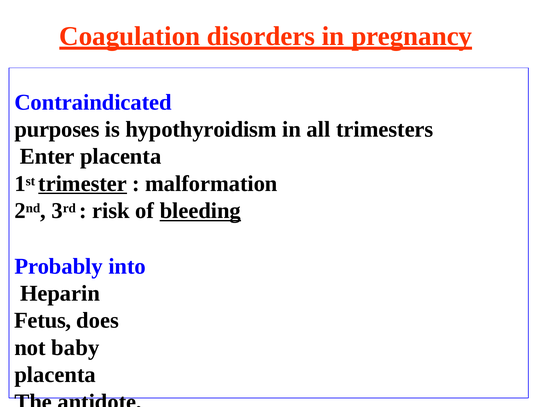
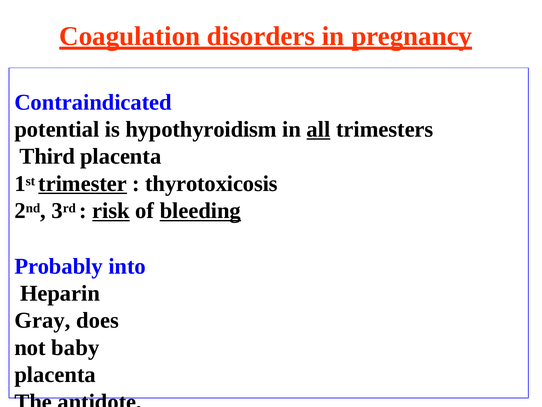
purposes: purposes -> potential
all underline: none -> present
Enter: Enter -> Third
malformation: malformation -> thyrotoxicosis
risk underline: none -> present
Fetus: Fetus -> Gray
